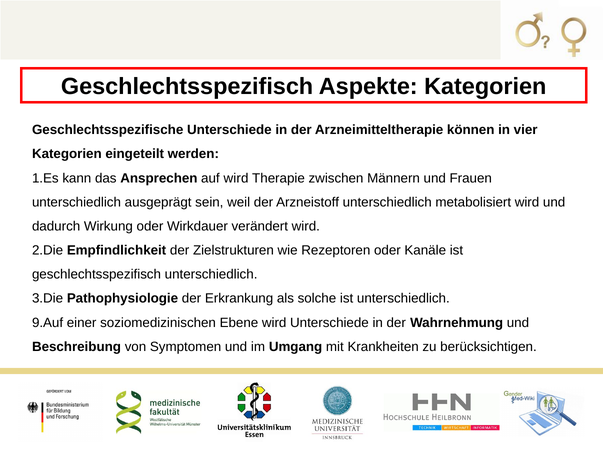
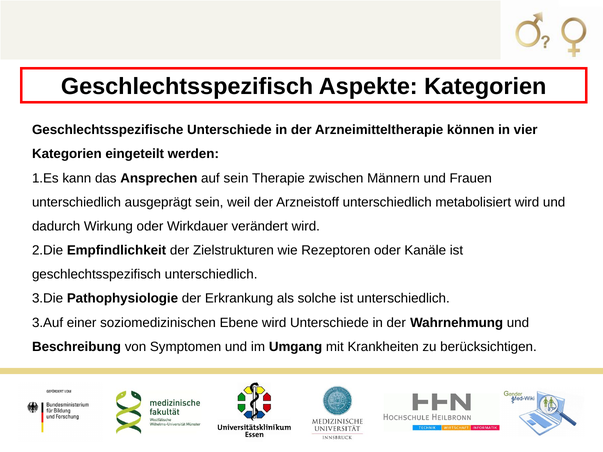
auf wird: wird -> sein
9.Auf: 9.Auf -> 3.Auf
